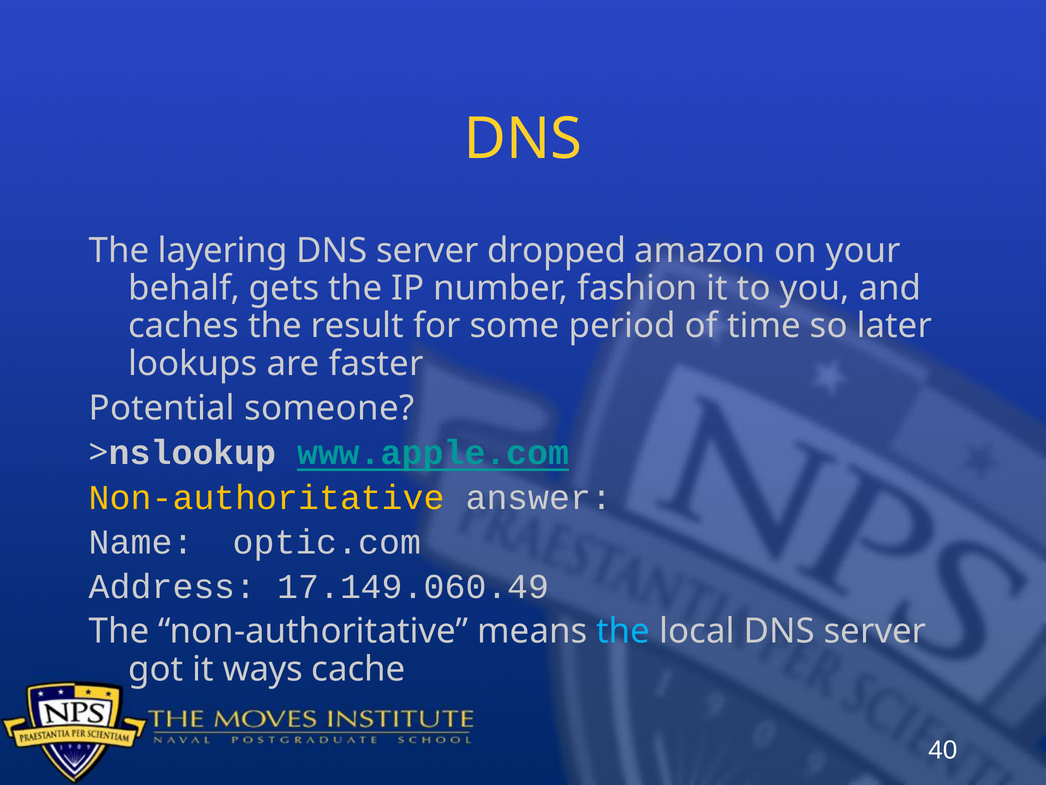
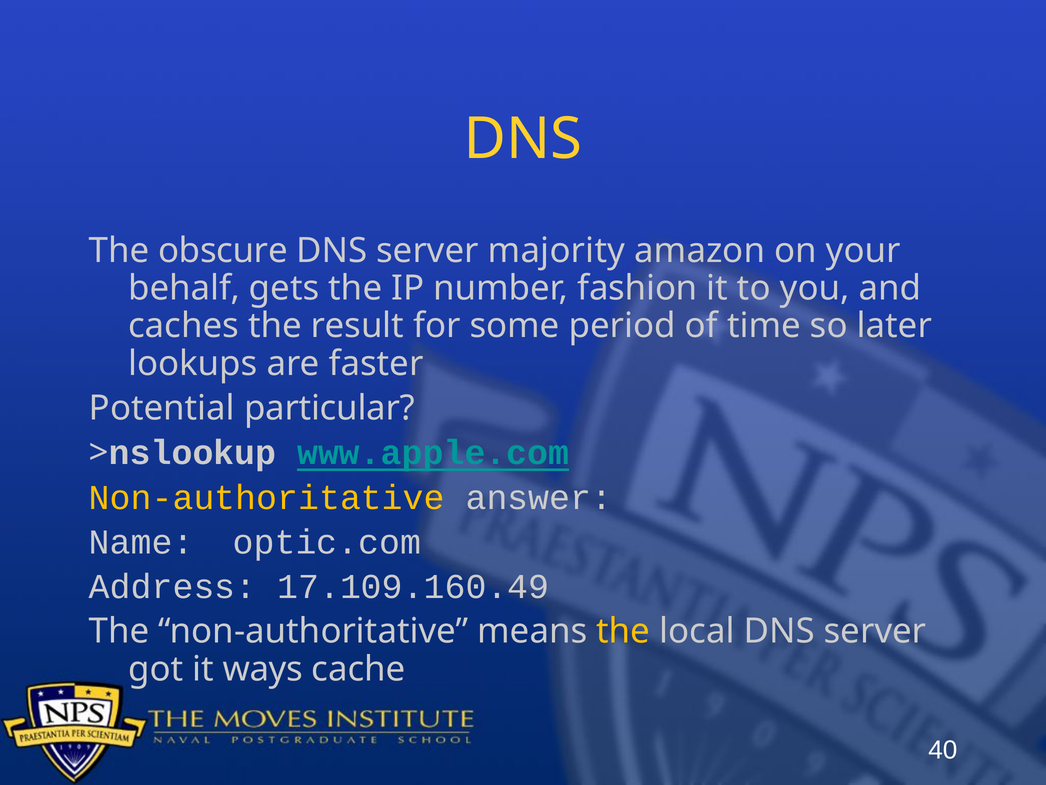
layering: layering -> obscure
dropped: dropped -> majority
someone: someone -> particular
17.149.060.49: 17.149.060.49 -> 17.109.160.49
the at (623, 631) colour: light blue -> yellow
